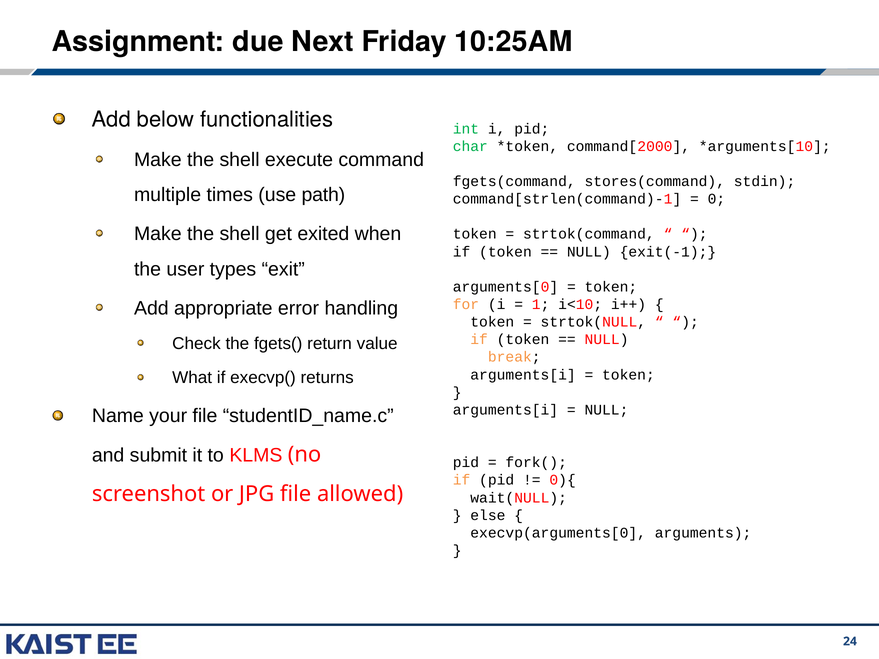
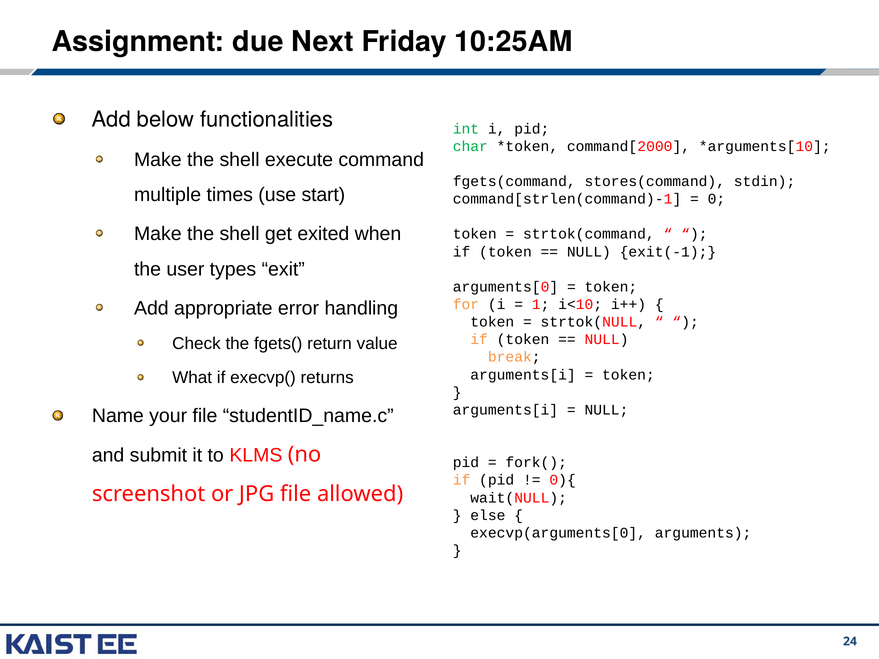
path: path -> start
